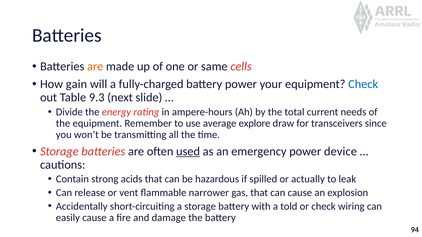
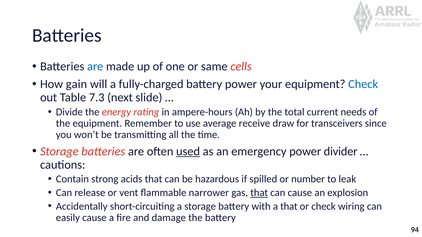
are at (95, 67) colour: orange -> blue
9.3: 9.3 -> 7.3
explore: explore -> receive
device: device -> divider
actually: actually -> number
that at (259, 193) underline: none -> present
a told: told -> that
